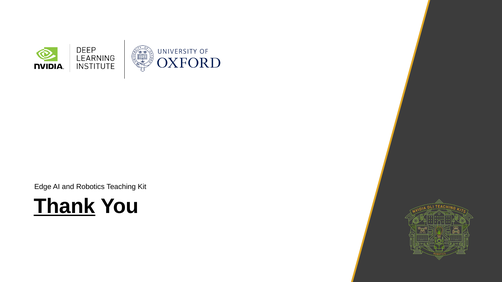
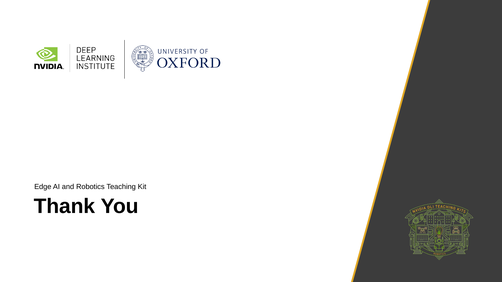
Thank underline: present -> none
